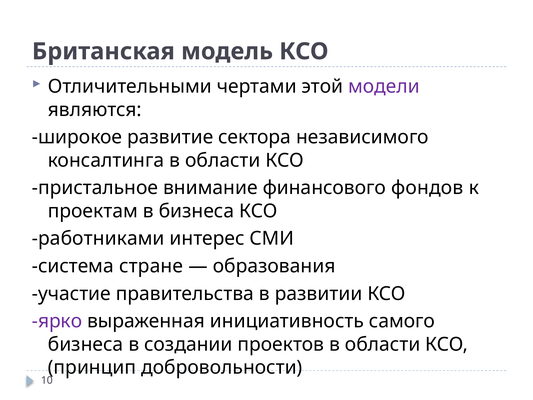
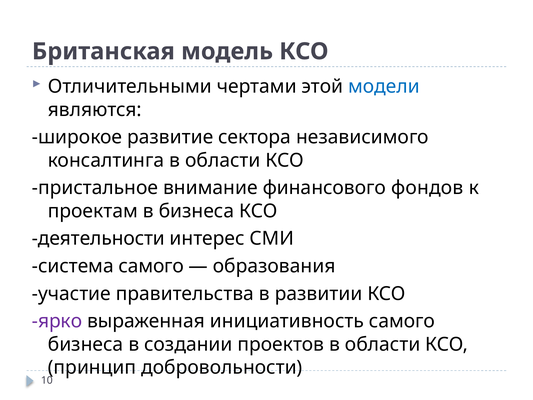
модели colour: purple -> blue
работниками: работниками -> деятельности
система стране: стране -> самого
